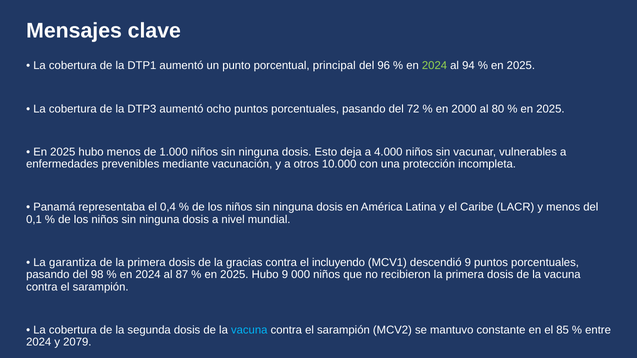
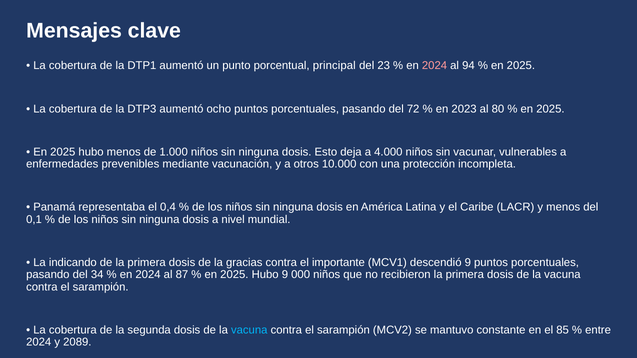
96: 96 -> 23
2024 at (435, 66) colour: light green -> pink
2000: 2000 -> 2023
garantiza: garantiza -> indicando
incluyendo: incluyendo -> importante
98: 98 -> 34
2079: 2079 -> 2089
